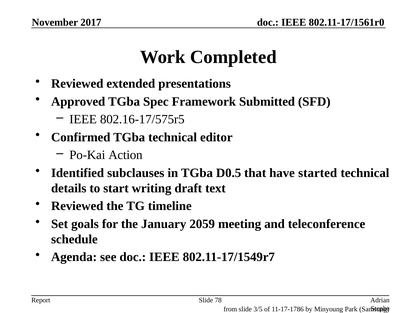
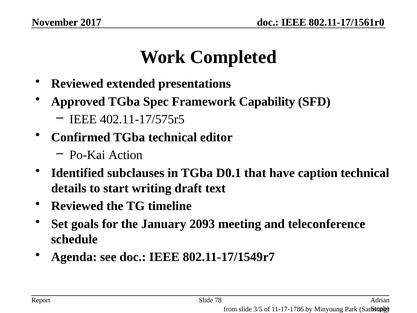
Submitted: Submitted -> Capability
802.16-17/575r5: 802.16-17/575r5 -> 402.11-17/575r5
D0.5: D0.5 -> D0.1
started: started -> caption
2059: 2059 -> 2093
